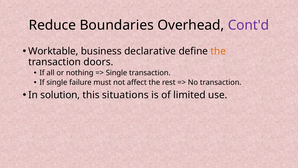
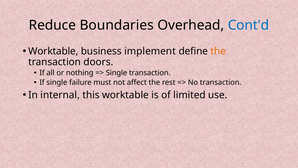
Cont'd colour: purple -> blue
declarative: declarative -> implement
solution: solution -> internal
this situations: situations -> worktable
